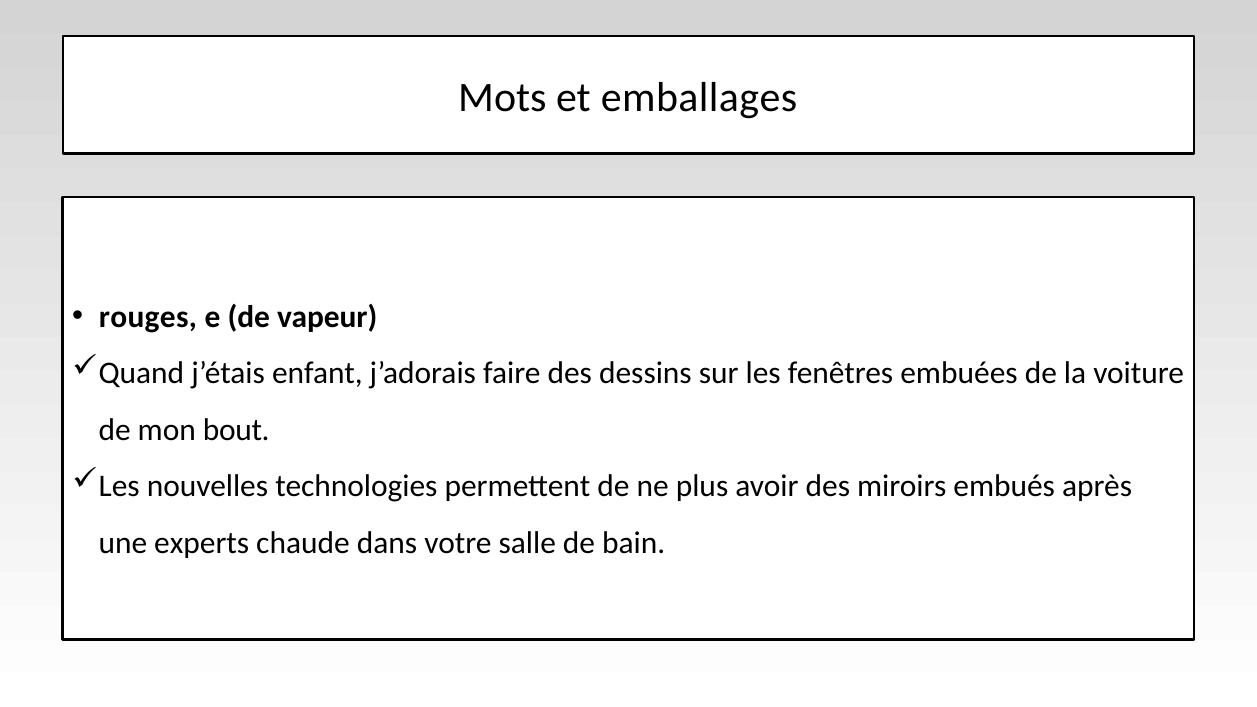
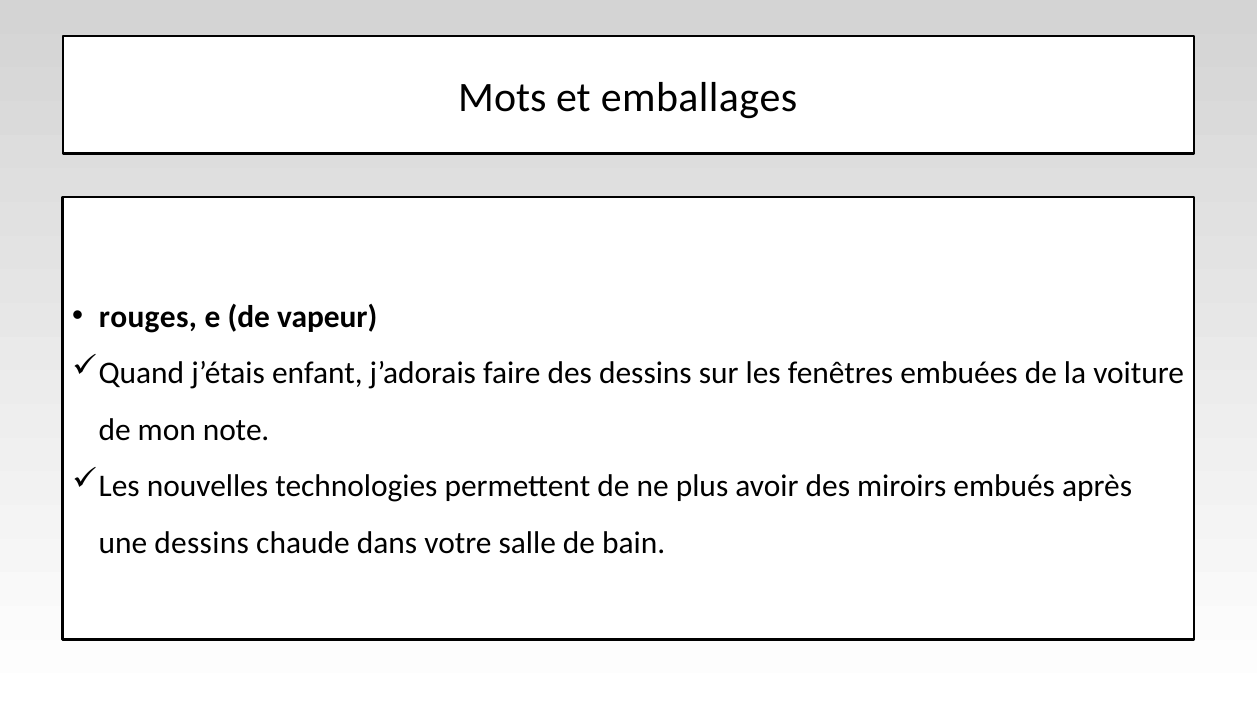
bout: bout -> note
une experts: experts -> dessins
